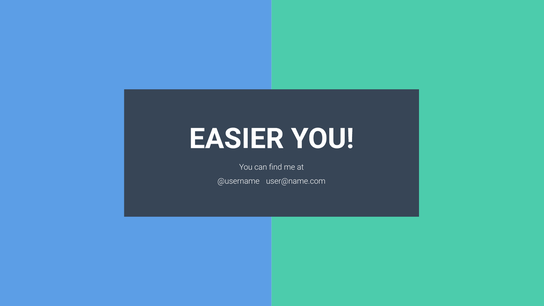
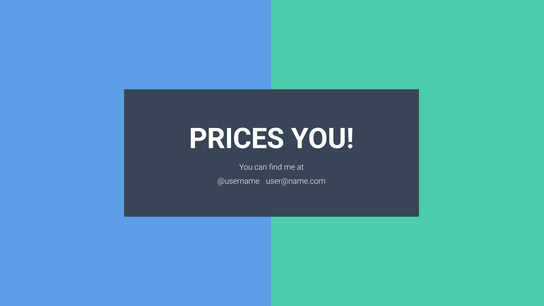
EASIER: EASIER -> PRICES
